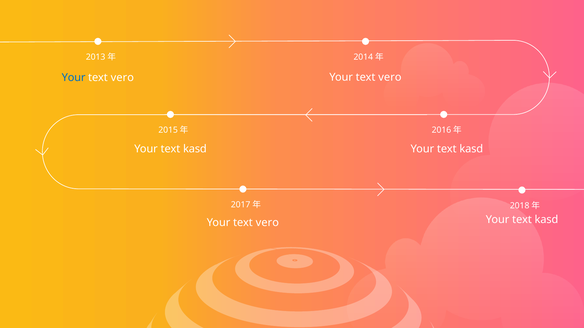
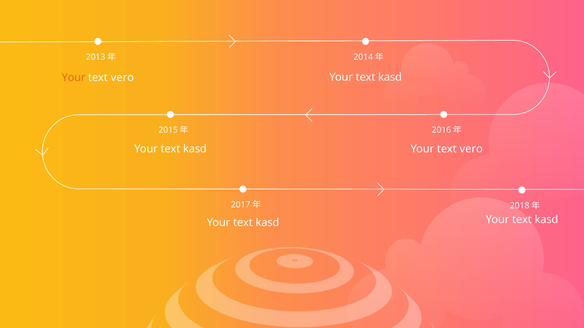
Your at (74, 78) colour: blue -> orange
vero at (390, 77): vero -> kasd
kasd at (471, 149): kasd -> vero
vero at (267, 223): vero -> kasd
